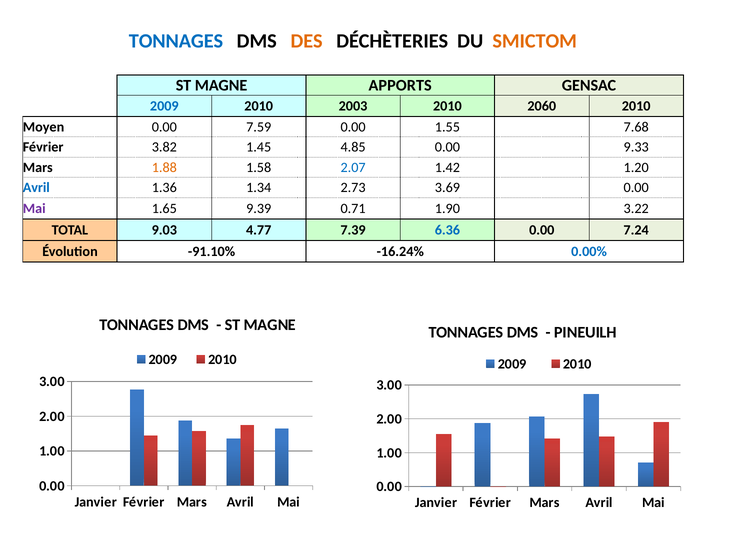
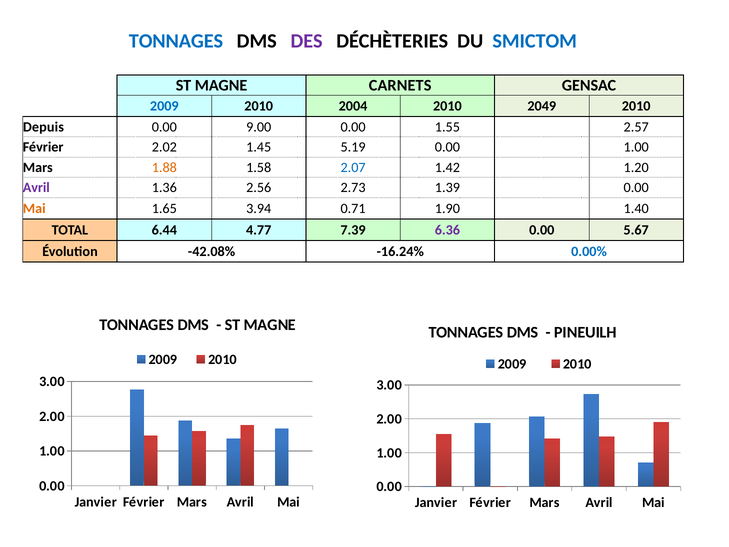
DES colour: orange -> purple
SMICTOM colour: orange -> blue
APPORTS: APPORTS -> CARNETS
2003: 2003 -> 2004
2060: 2060 -> 2049
Moyen: Moyen -> Depuis
7.59: 7.59 -> 9.00
7.68: 7.68 -> 2.57
3.82: 3.82 -> 2.02
4.85: 4.85 -> 5.19
9.33 at (636, 147): 9.33 -> 1.00
Avril at (36, 188) colour: blue -> purple
1.34: 1.34 -> 2.56
3.69: 3.69 -> 1.39
Mai at (34, 208) colour: purple -> orange
9.39: 9.39 -> 3.94
3.22: 3.22 -> 1.40
9.03: 9.03 -> 6.44
6.36 colour: blue -> purple
7.24: 7.24 -> 5.67
-91.10%: -91.10% -> -42.08%
